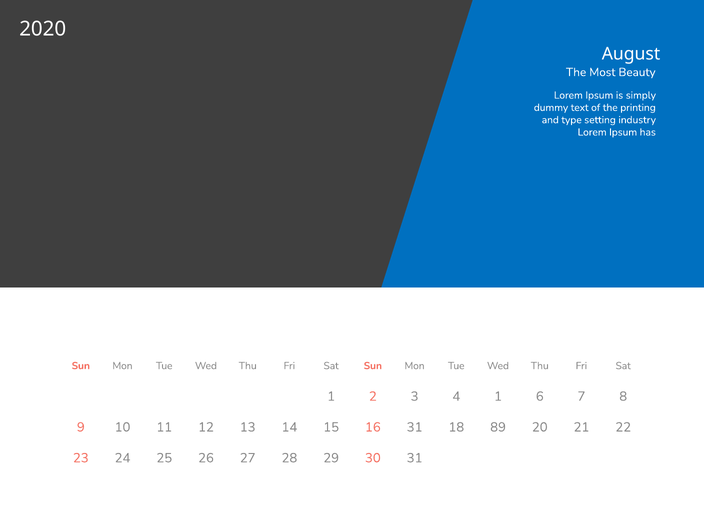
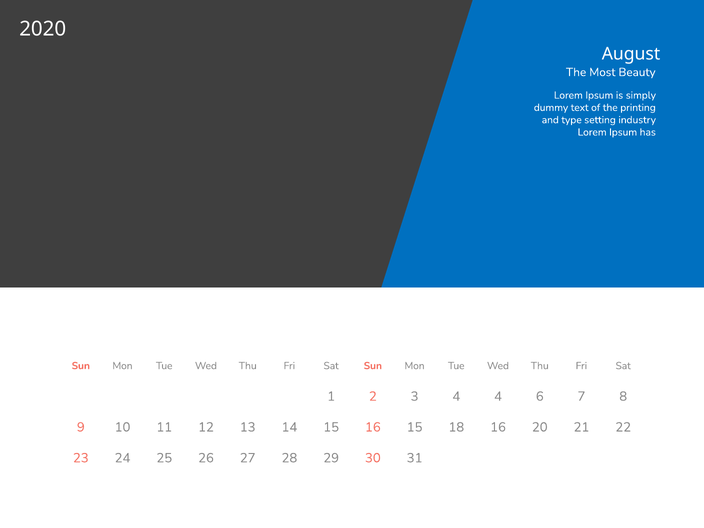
4 1: 1 -> 4
16 31: 31 -> 15
18 89: 89 -> 16
